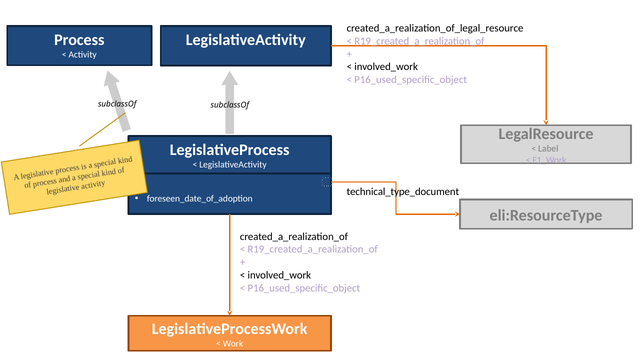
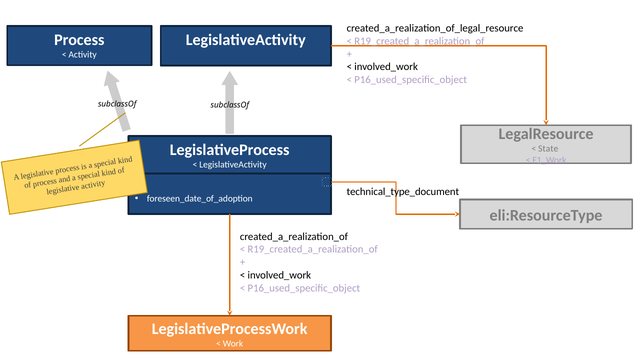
Label: Label -> State
